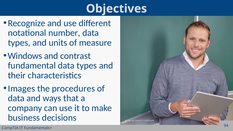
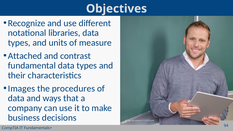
number: number -> libraries
Windows: Windows -> Attached
